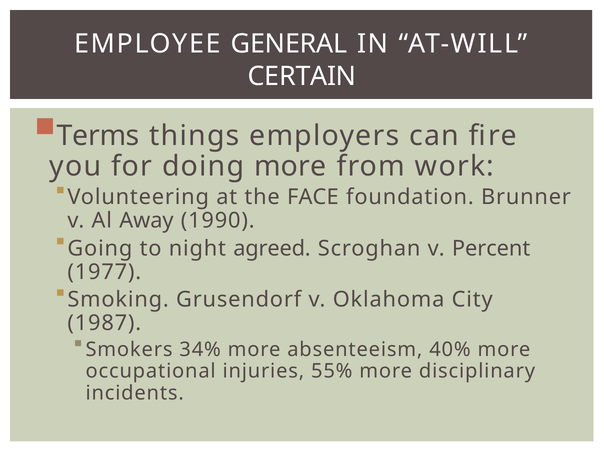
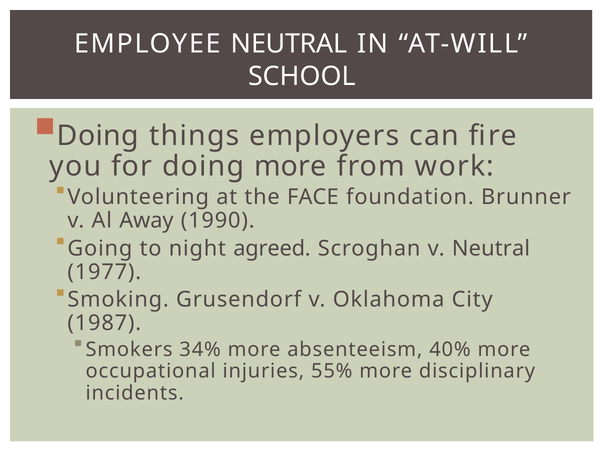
EMPLOYEE GENERAL: GENERAL -> NEUTRAL
CERTAIN: CERTAIN -> SCHOOL
Terms at (98, 136): Terms -> Doing
v Percent: Percent -> Neutral
